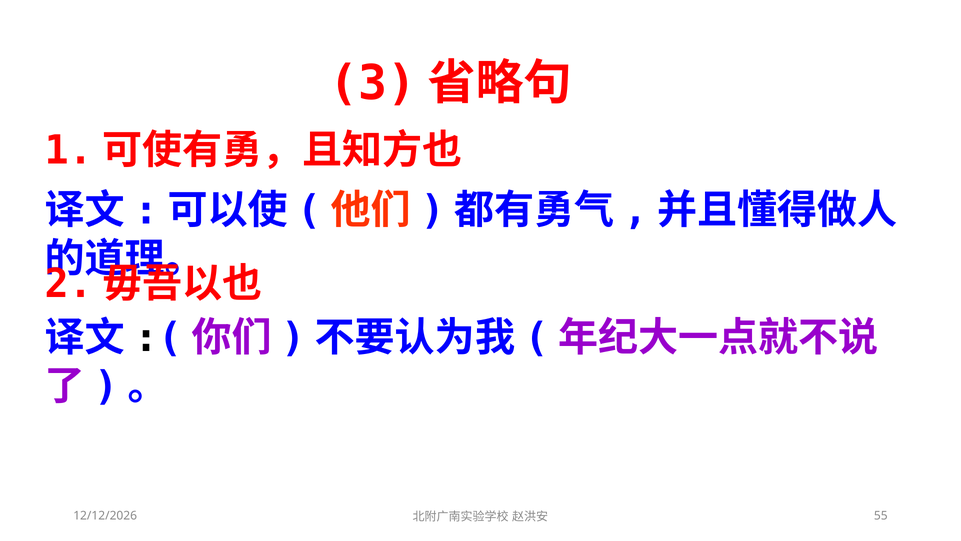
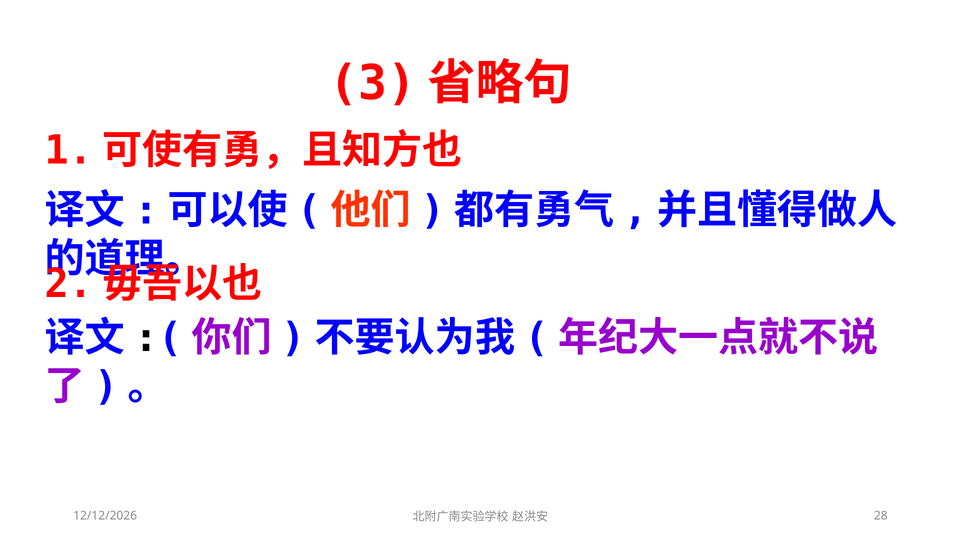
55: 55 -> 28
